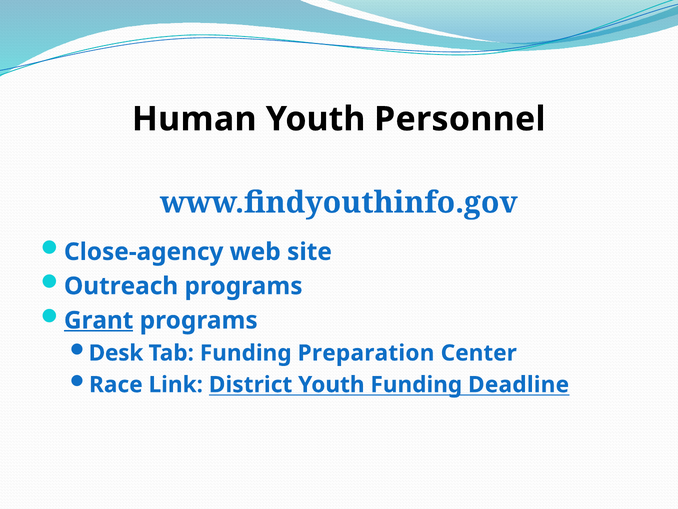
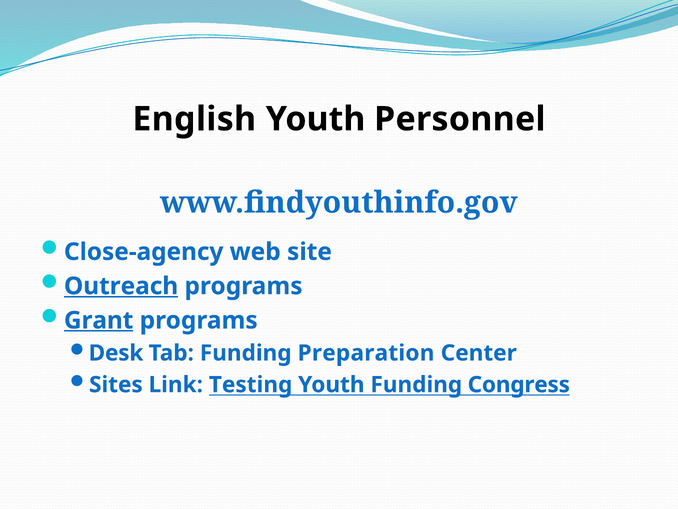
Human: Human -> English
Outreach underline: none -> present
Race: Race -> Sites
District: District -> Testing
Deadline: Deadline -> Congress
